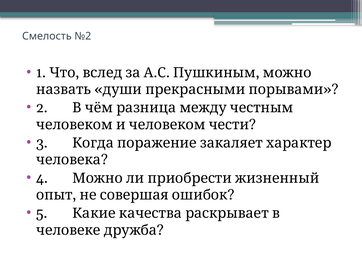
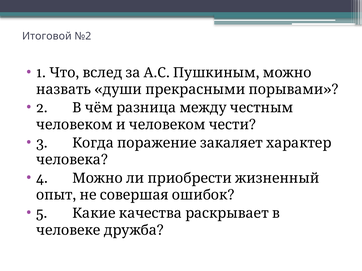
Смелость: Смелость -> Итоговой
